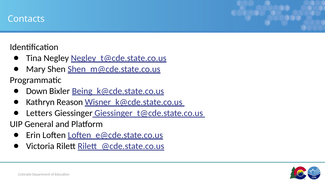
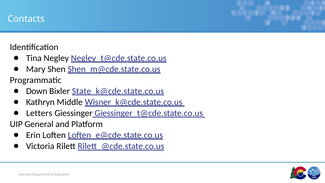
Being_k@cde.state.co.us: Being_k@cde.state.co.us -> State_k@cde.state.co.us
Reason: Reason -> Middle
